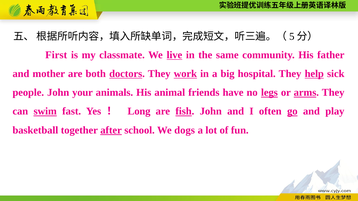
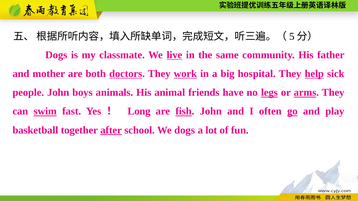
First at (56, 55): First -> Dogs
your: your -> boys
